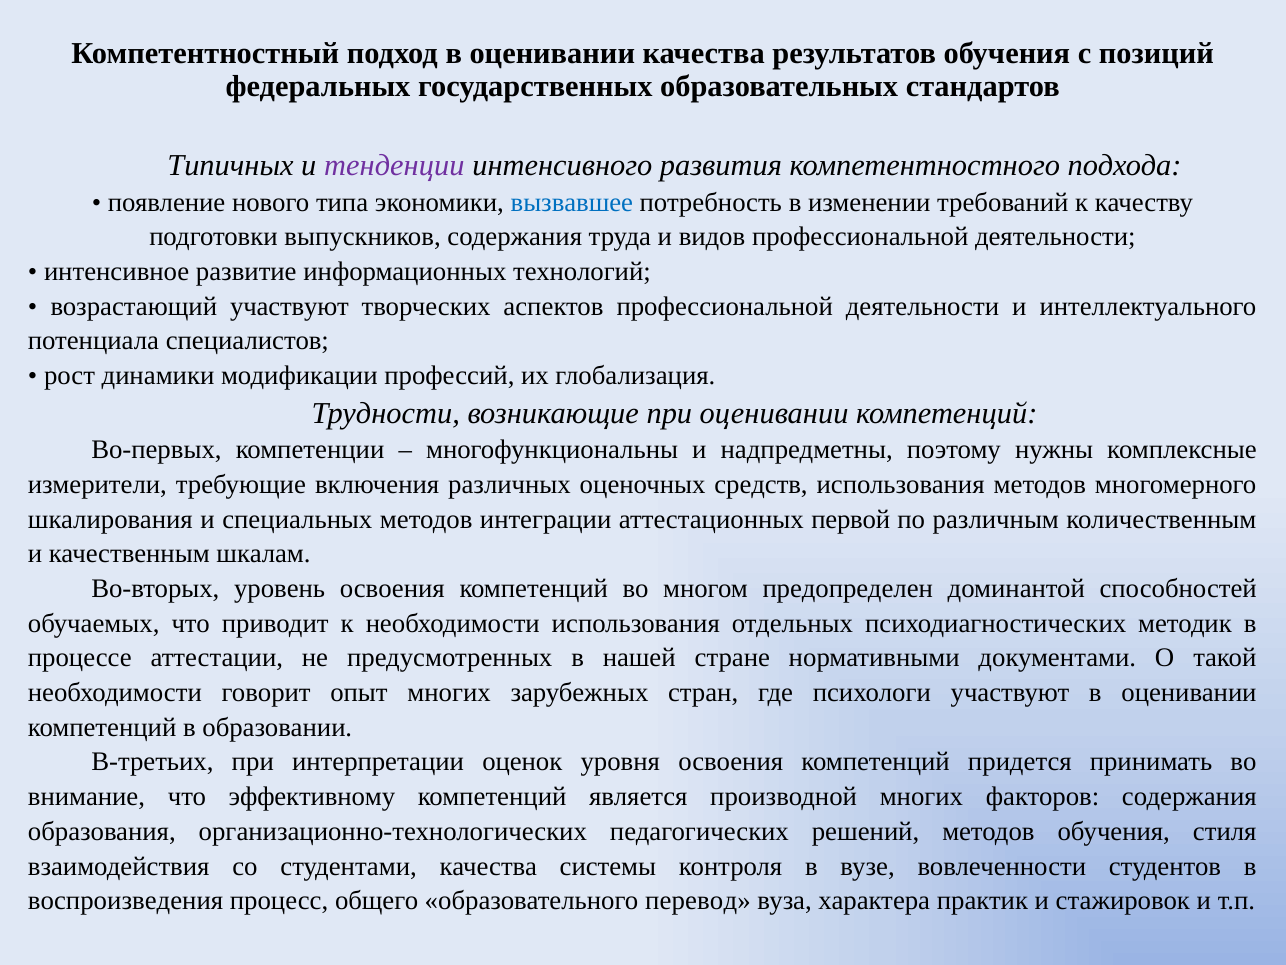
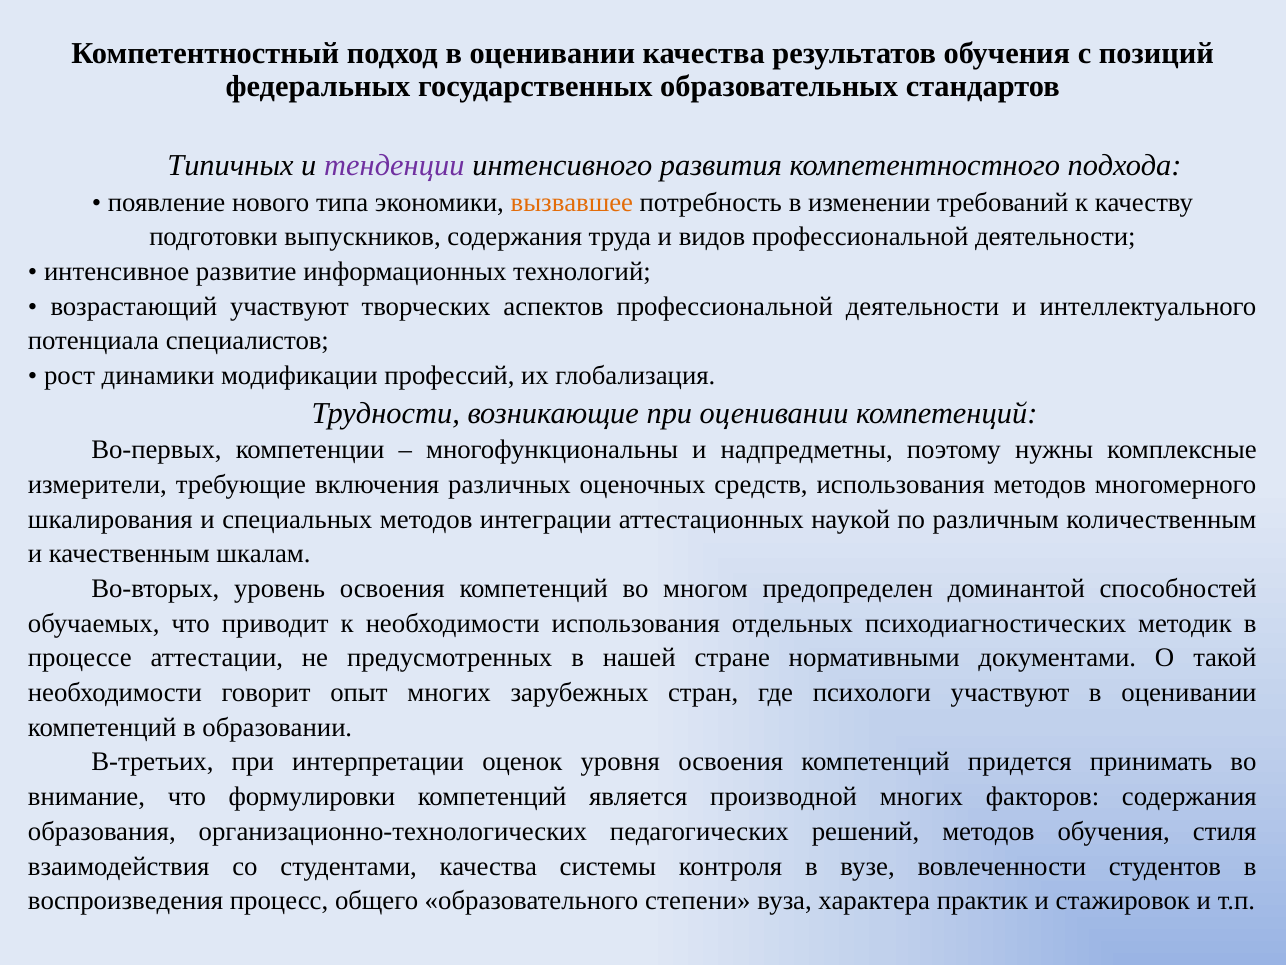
вызвавшее colour: blue -> orange
первой: первой -> наукой
эффективному: эффективному -> формулировки
перевод: перевод -> степени
